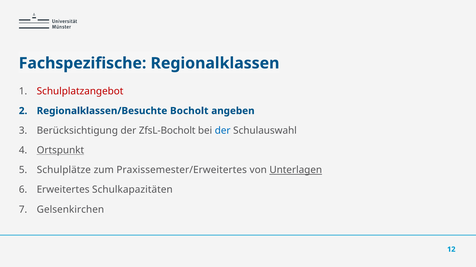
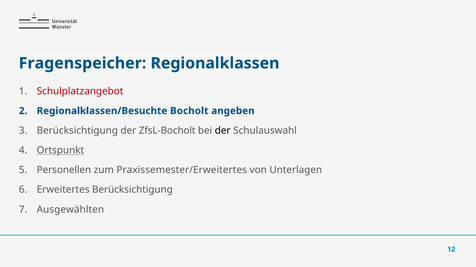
Fachspezifische: Fachspezifische -> Fragenspeicher
der at (223, 131) colour: blue -> black
Schulplätze: Schulplätze -> Personellen
Unterlagen underline: present -> none
Erweitertes Schulkapazitäten: Schulkapazitäten -> Berücksichtigung
Gelsenkirchen: Gelsenkirchen -> Ausgewählten
